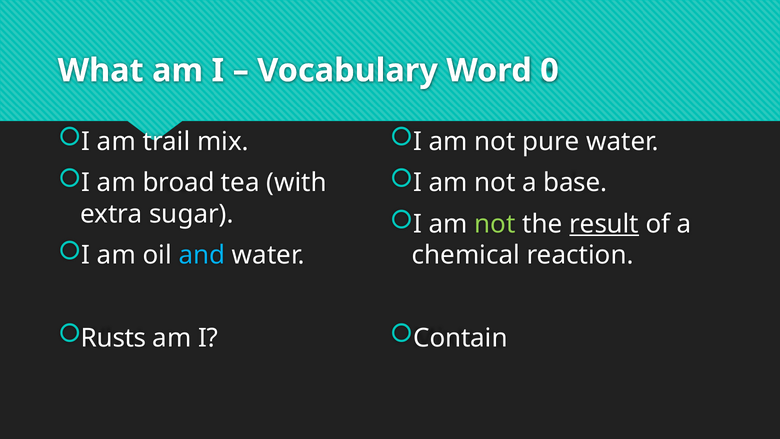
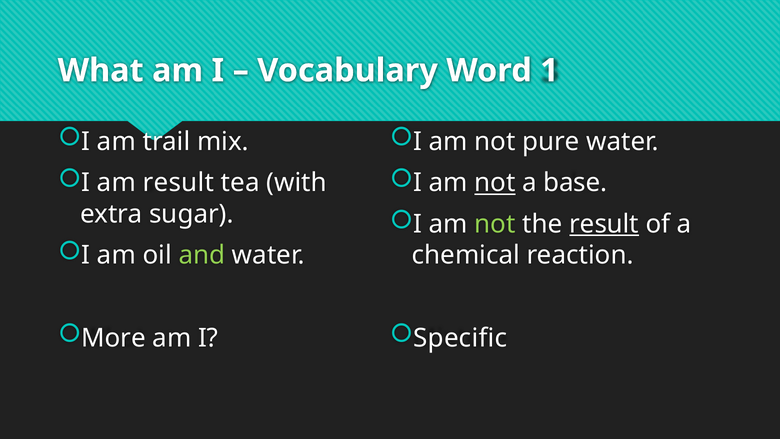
0: 0 -> 1
am broad: broad -> result
not at (495, 183) underline: none -> present
and colour: light blue -> light green
Rusts: Rusts -> More
Contain: Contain -> Specific
